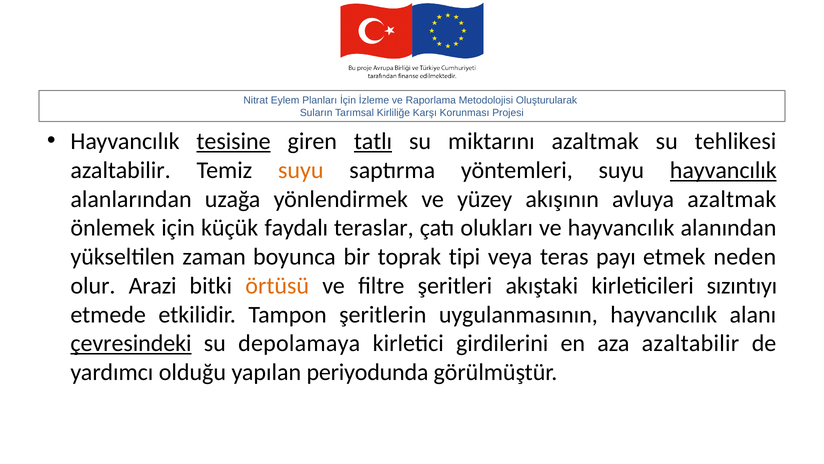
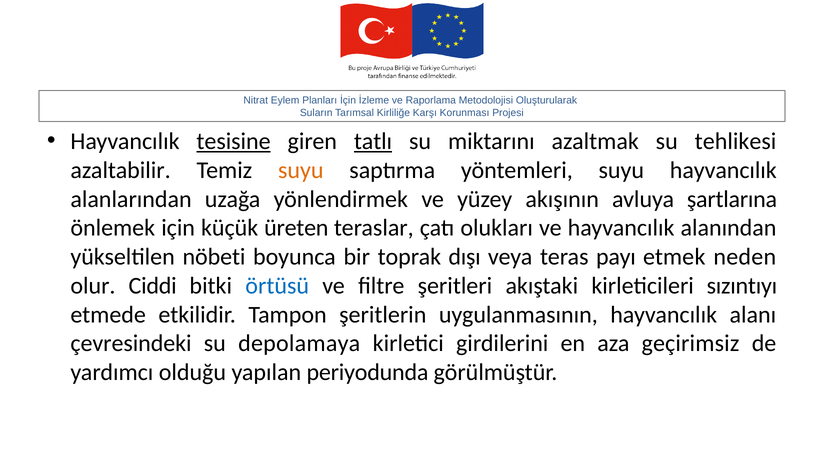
hayvancılık at (723, 170) underline: present -> none
avluya azaltmak: azaltmak -> şartlarına
faydalı: faydalı -> üreten
zaman: zaman -> nöbeti
tipi: tipi -> dışı
Arazi: Arazi -> Ciddi
örtüsü colour: orange -> blue
çevresindeki underline: present -> none
aza azaltabilir: azaltabilir -> geçirimsiz
